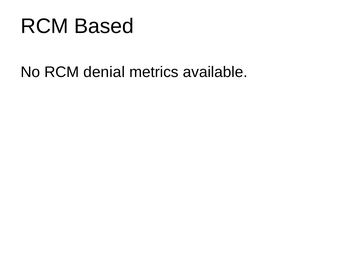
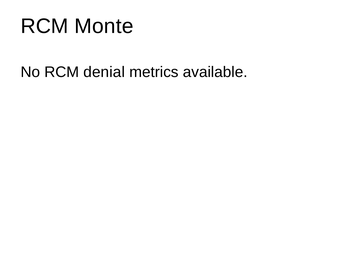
Based: Based -> Monte
